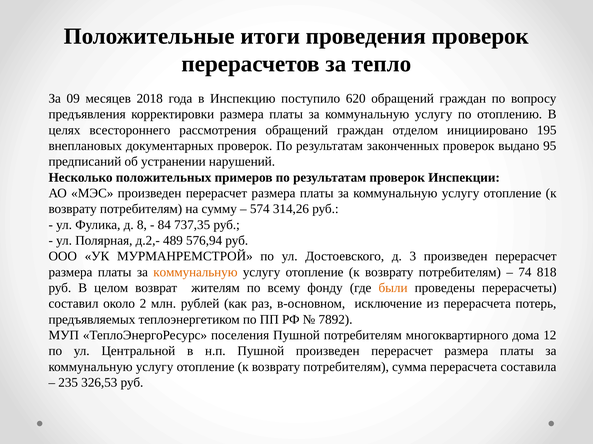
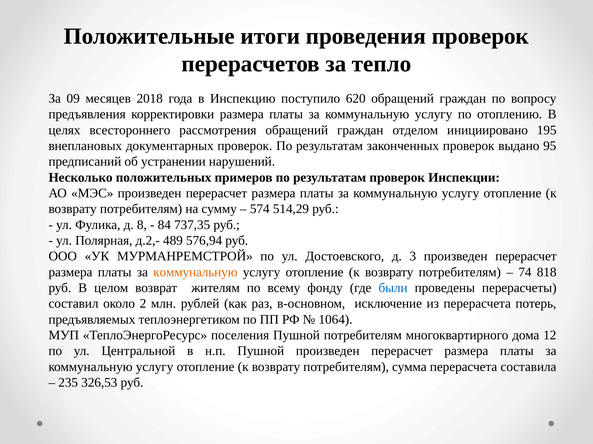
314,26: 314,26 -> 514,29
были colour: orange -> blue
7892: 7892 -> 1064
